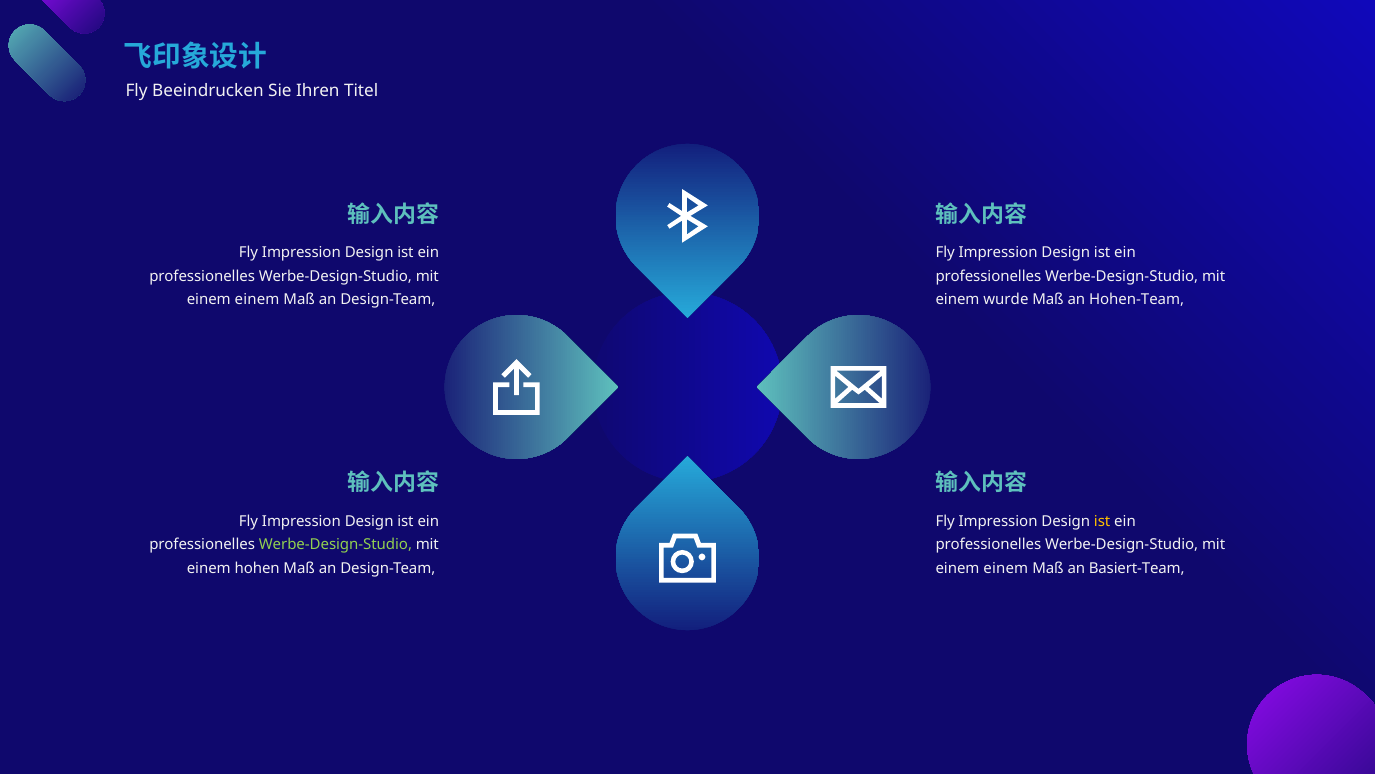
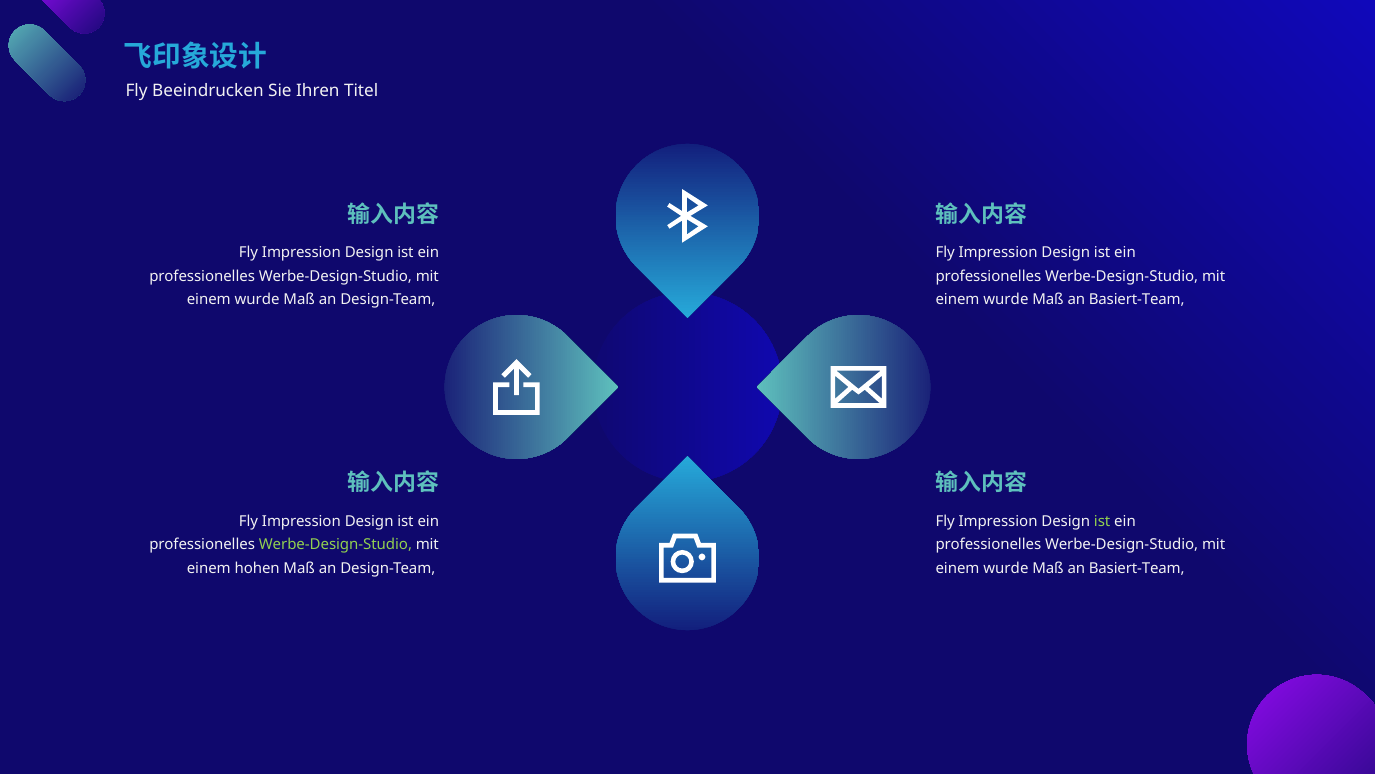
einem at (257, 300): einem -> wurde
Hohen-Team at (1137, 300): Hohen-Team -> Basiert-Team
ist at (1102, 521) colour: yellow -> light green
einem at (1006, 568): einem -> wurde
